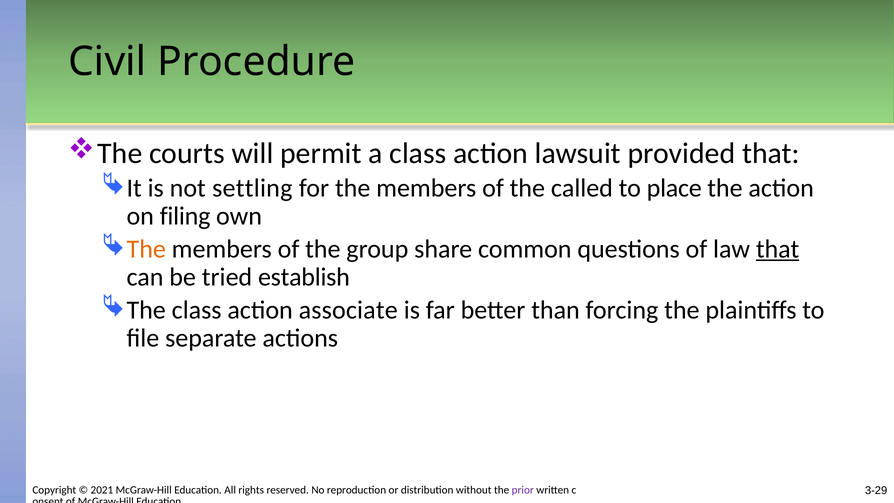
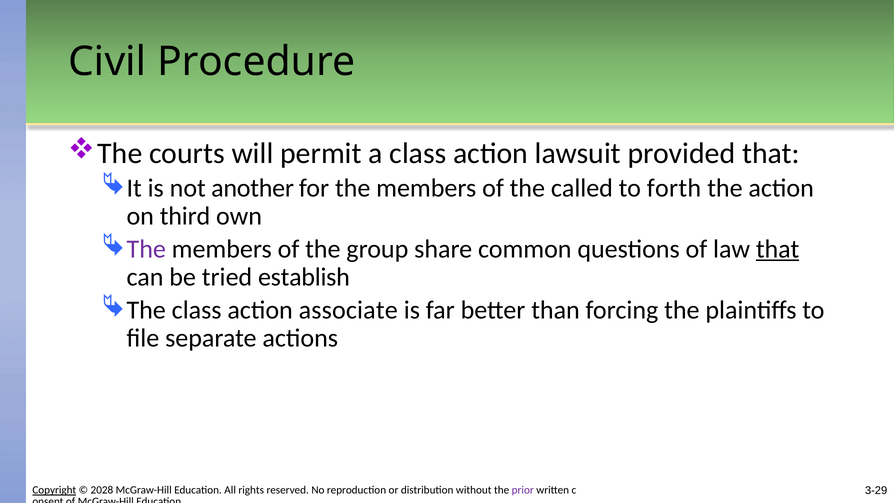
settling: settling -> another
place: place -> forth
filing: filing -> third
The at (146, 249) colour: orange -> purple
Copyright underline: none -> present
2021: 2021 -> 2028
